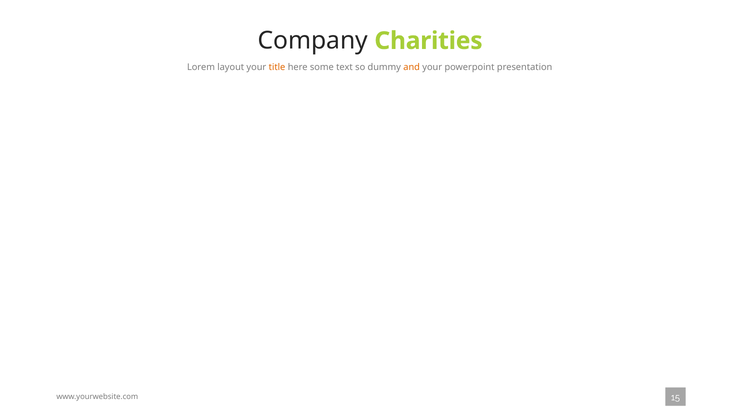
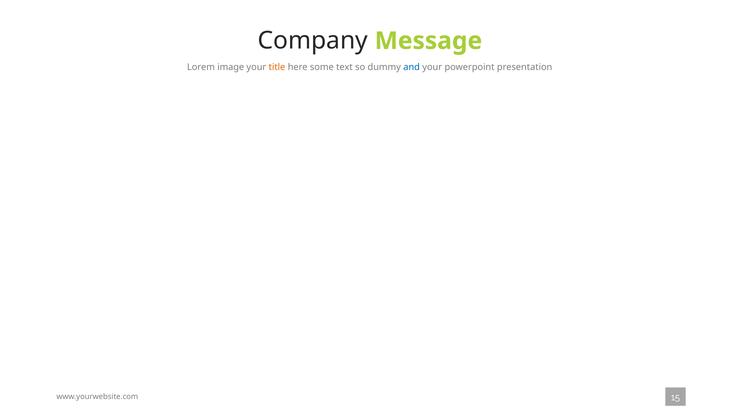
Charities: Charities -> Message
layout: layout -> image
and colour: orange -> blue
